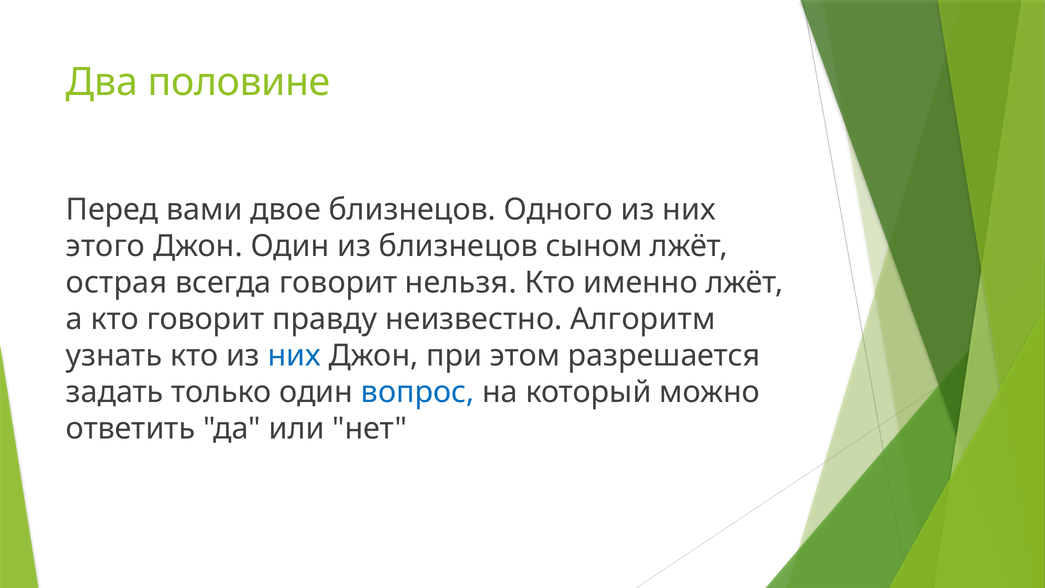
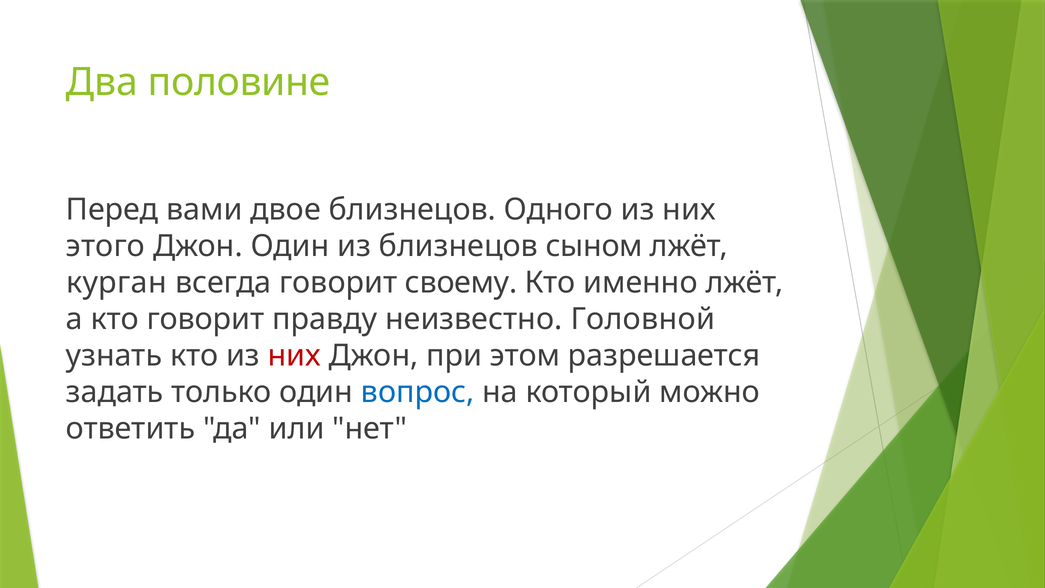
острая: острая -> курган
нельзя: нельзя -> своему
Алгоритм: Алгоритм -> Головной
них at (294, 355) colour: blue -> red
